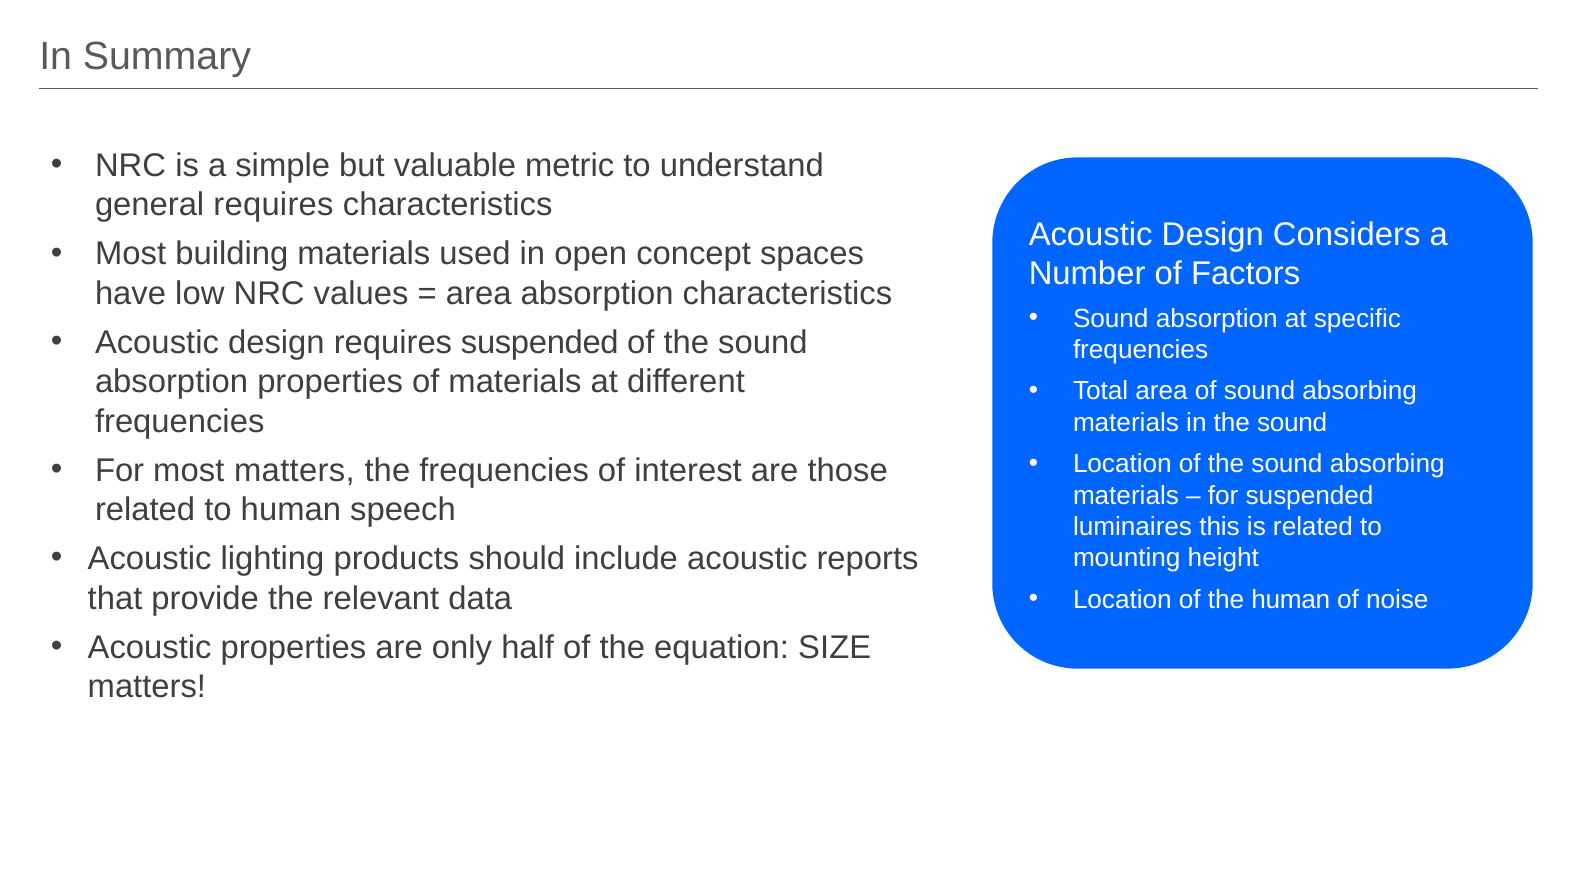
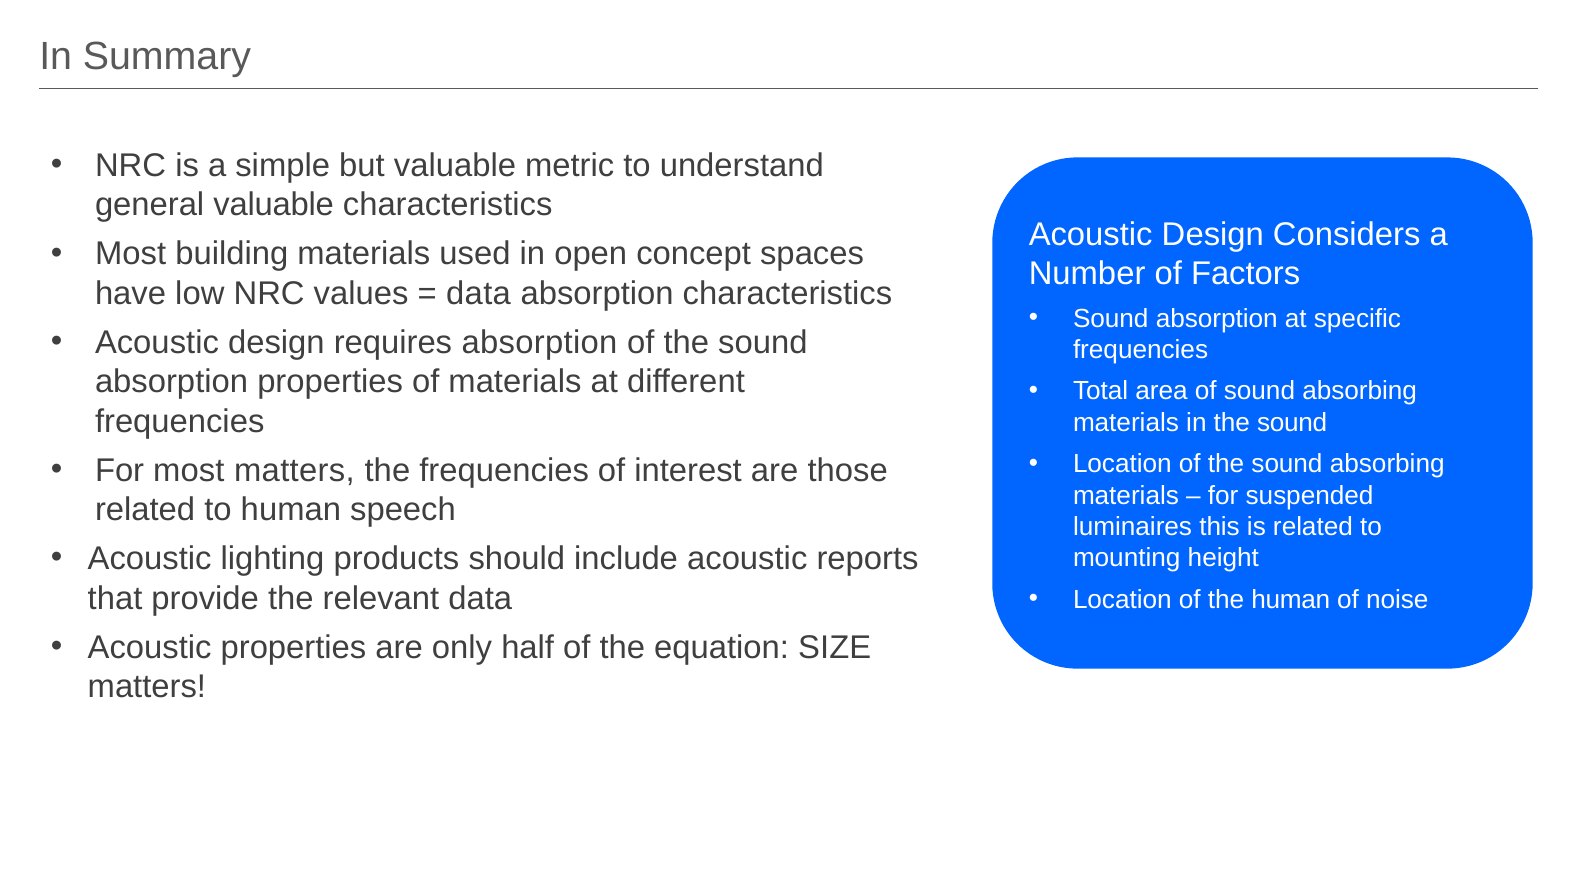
general requires: requires -> valuable
area at (479, 293): area -> data
requires suspended: suspended -> absorption
